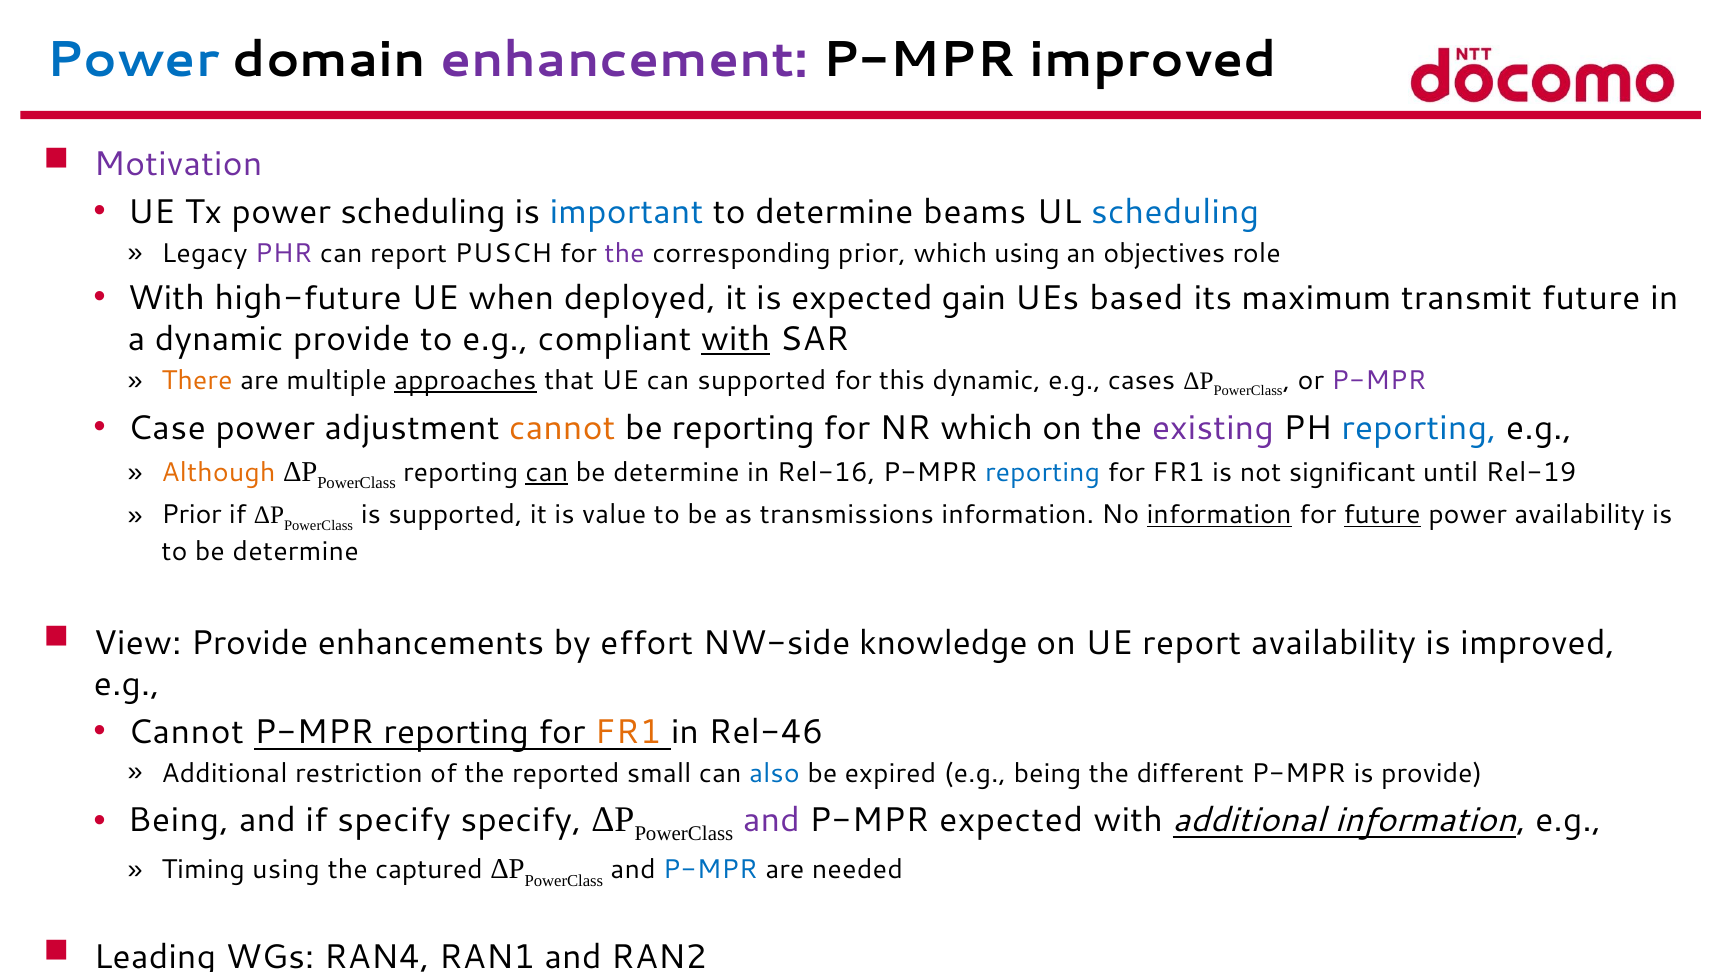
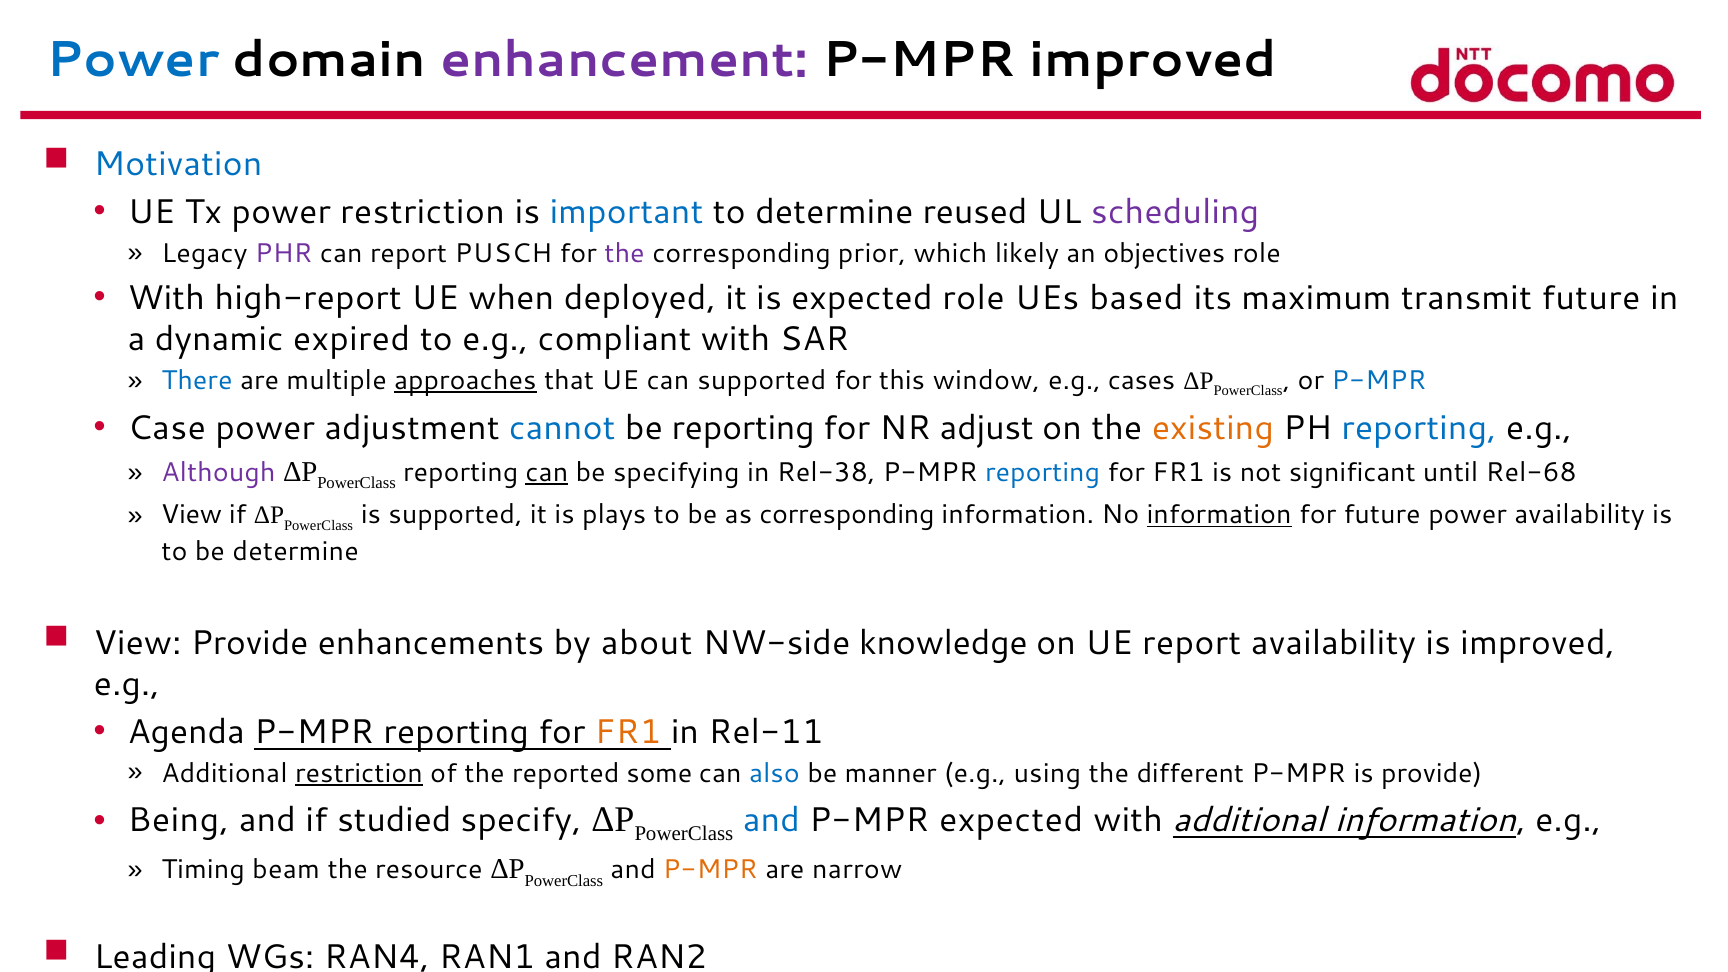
Motivation colour: purple -> blue
power scheduling: scheduling -> restriction
beams: beams -> reused
scheduling at (1175, 212) colour: blue -> purple
which using: using -> likely
high-future: high-future -> high-report
expected gain: gain -> role
dynamic provide: provide -> expired
with at (736, 339) underline: present -> none
There colour: orange -> blue
this dynamic: dynamic -> window
P-MPR at (1379, 381) colour: purple -> blue
cannot at (562, 428) colour: orange -> blue
NR which: which -> adjust
existing colour: purple -> orange
Although colour: orange -> purple
determine at (676, 472): determine -> specifying
Rel-16: Rel-16 -> Rel-38
Rel-19: Rel-19 -> Rel-68
Prior at (192, 515): Prior -> View
value: value -> plays
as transmissions: transmissions -> corresponding
future at (1382, 515) underline: present -> none
effort: effort -> about
Cannot at (186, 732): Cannot -> Agenda
Rel-46: Rel-46 -> Rel-11
restriction at (359, 774) underline: none -> present
small: small -> some
expired: expired -> manner
e.g being: being -> using
if specify: specify -> studied
and at (771, 820) colour: purple -> blue
Timing using: using -> beam
captured: captured -> resource
P-MPR at (710, 870) colour: blue -> orange
needed: needed -> narrow
